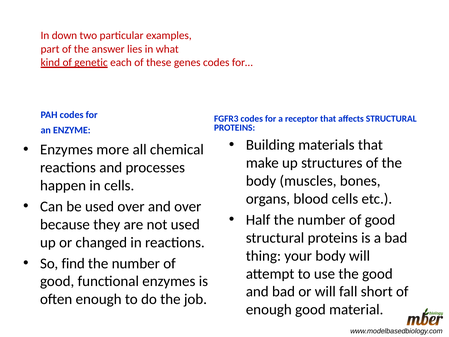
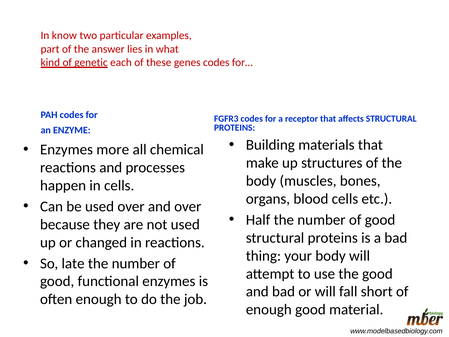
down: down -> know
find: find -> late
